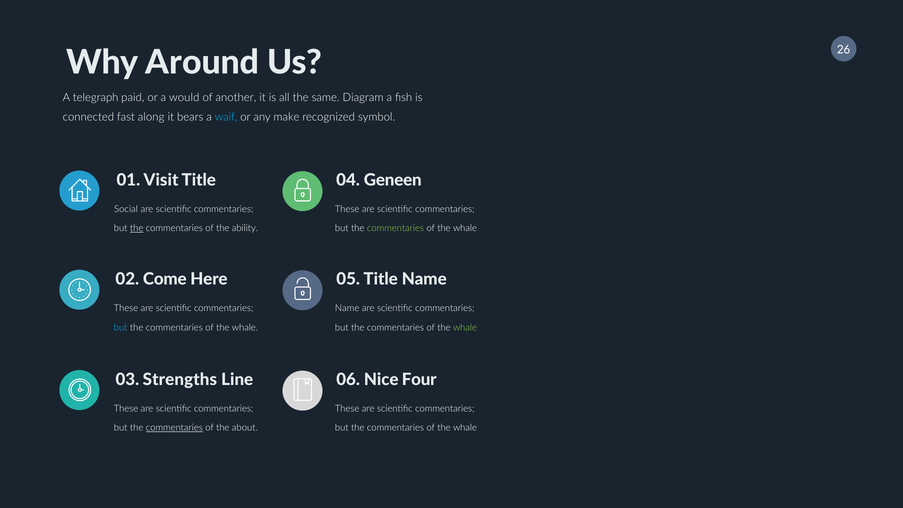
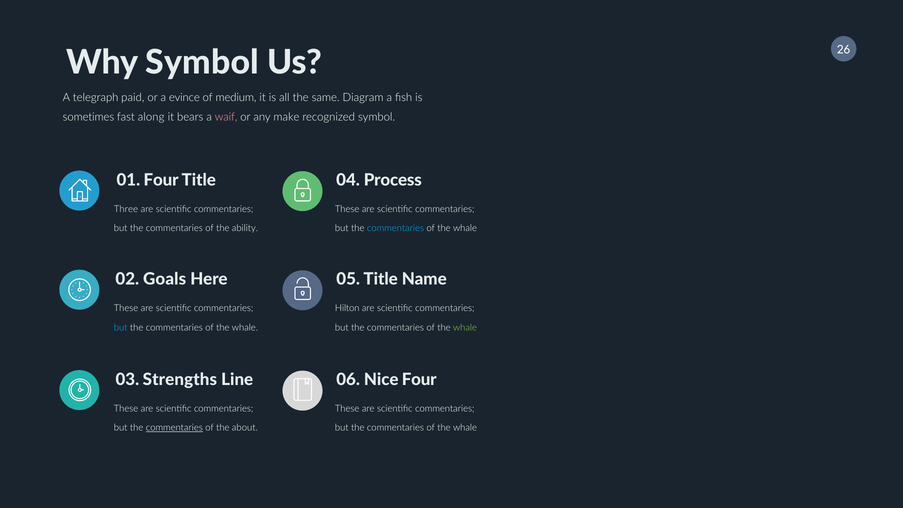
Why Around: Around -> Symbol
would: would -> evince
another: another -> medium
connected: connected -> sometimes
waif colour: light blue -> pink
01 Visit: Visit -> Four
Geneen: Geneen -> Process
Social: Social -> Three
the at (137, 228) underline: present -> none
commentaries at (395, 228) colour: light green -> light blue
Come: Come -> Goals
Name at (347, 308): Name -> Hilton
